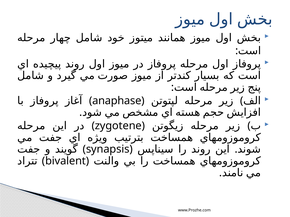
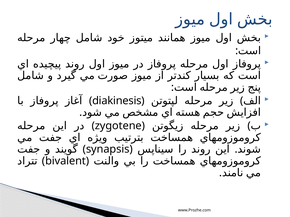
anaphase: anaphase -> diakinesis
